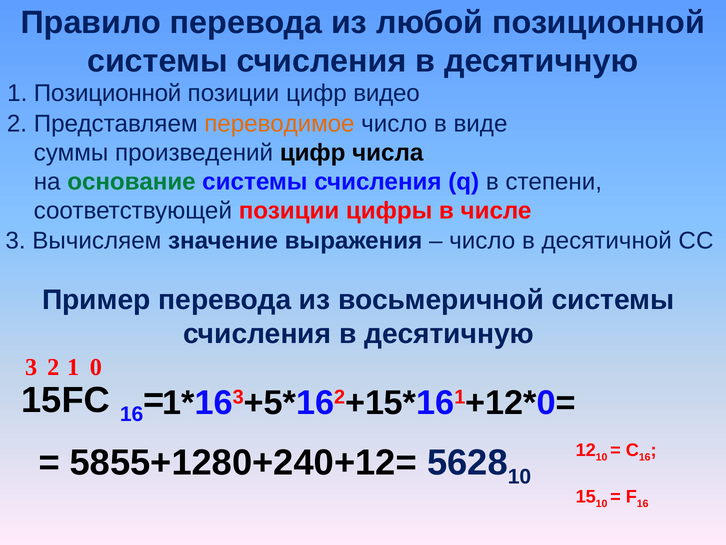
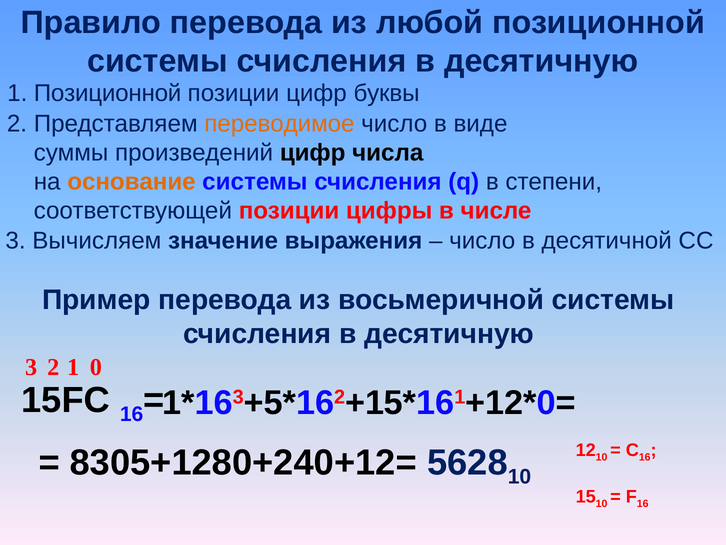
видео: видео -> буквы
основание colour: green -> orange
5855+1280+240+12=: 5855+1280+240+12= -> 8305+1280+240+12=
